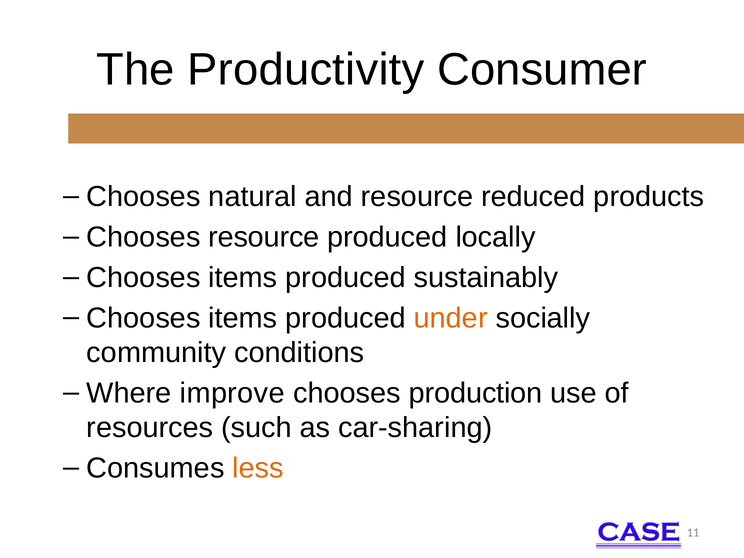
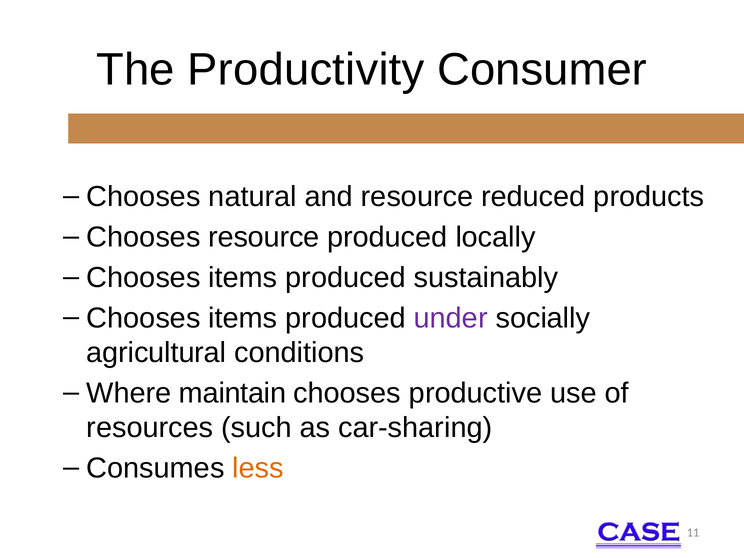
under colour: orange -> purple
community: community -> agricultural
improve: improve -> maintain
production: production -> productive
